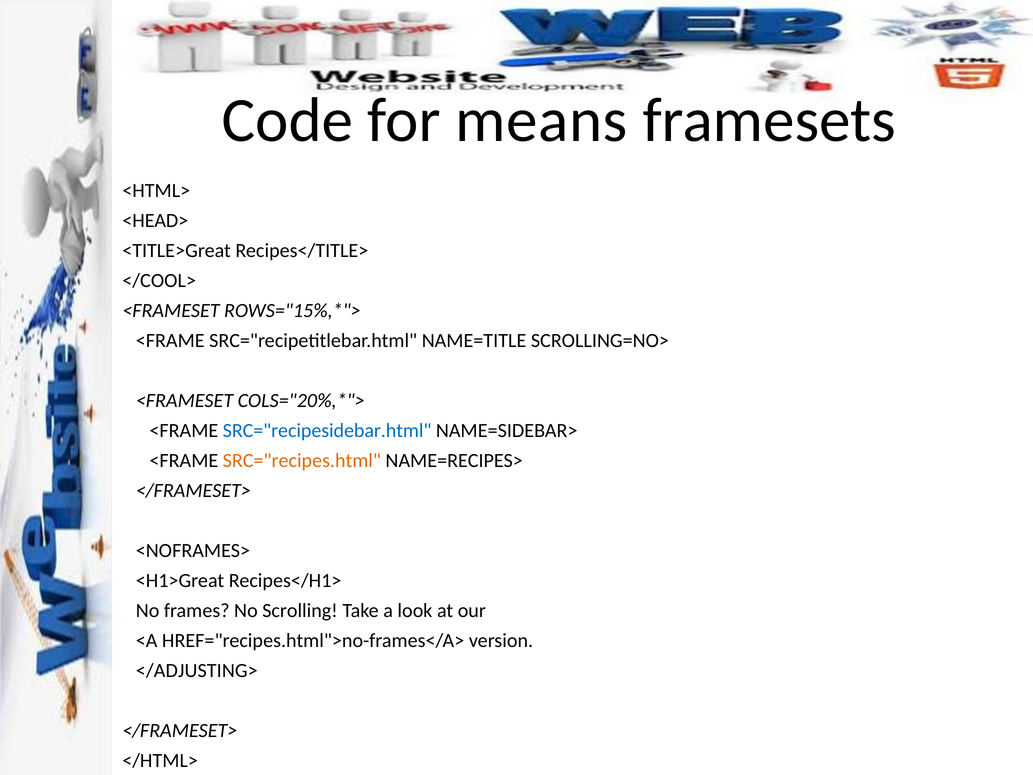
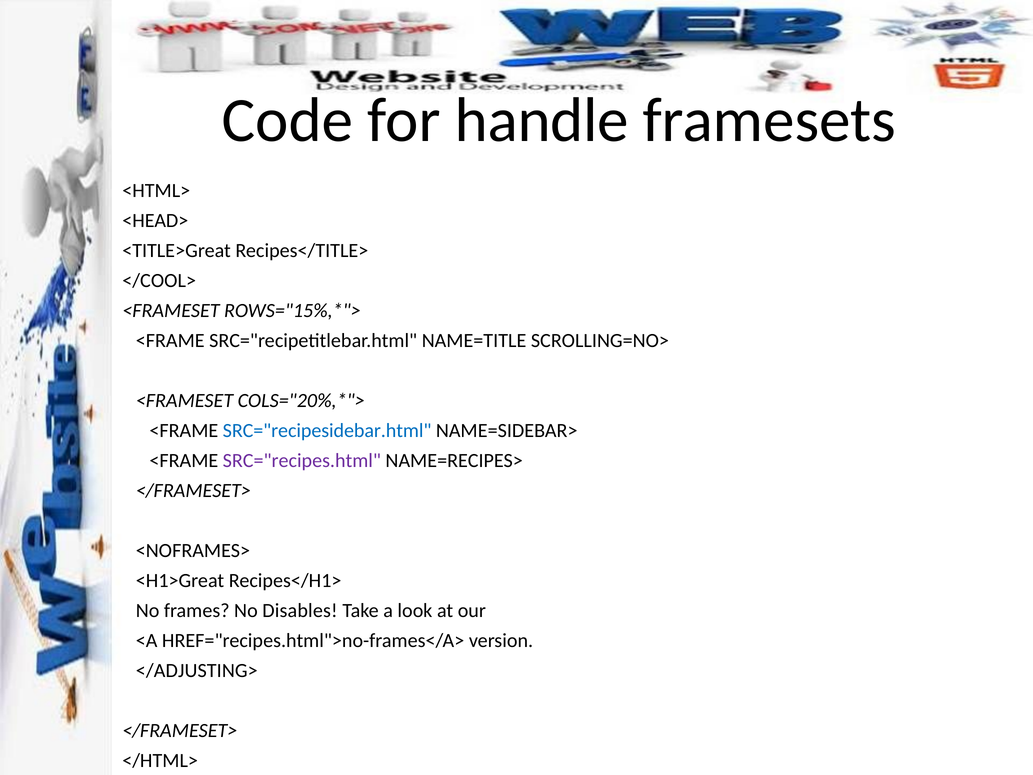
means: means -> handle
SRC="recipes.html colour: orange -> purple
Scrolling: Scrolling -> Disables
